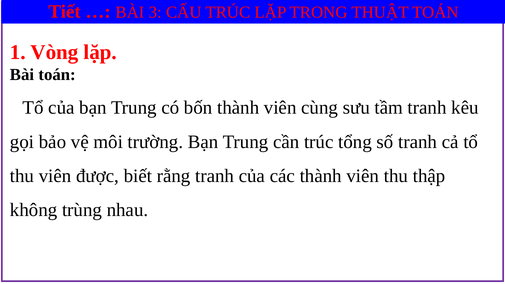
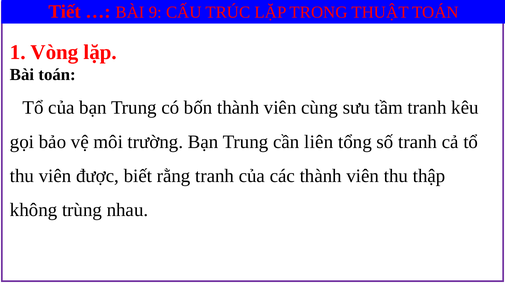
3: 3 -> 9
cần trúc: trúc -> liên
